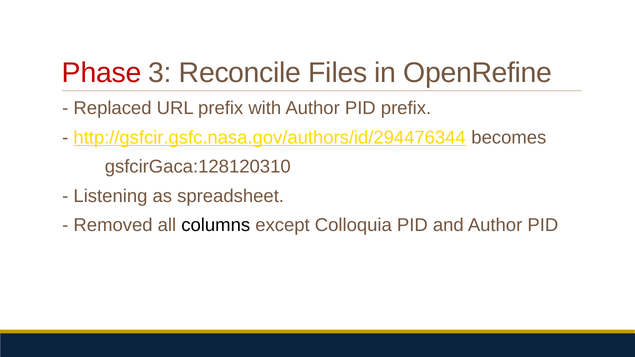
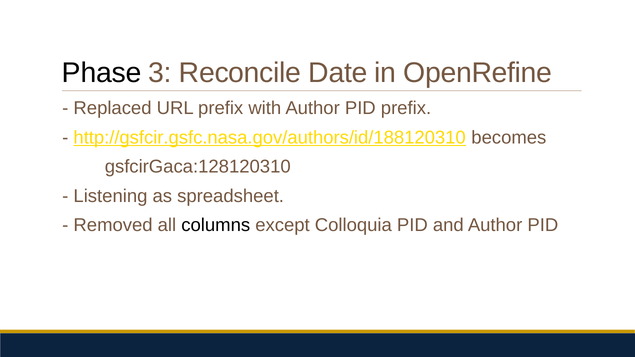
Phase colour: red -> black
Files: Files -> Date
http://gsfcir.gsfc.nasa.gov/authors/id/294476344: http://gsfcir.gsfc.nasa.gov/authors/id/294476344 -> http://gsfcir.gsfc.nasa.gov/authors/id/188120310
